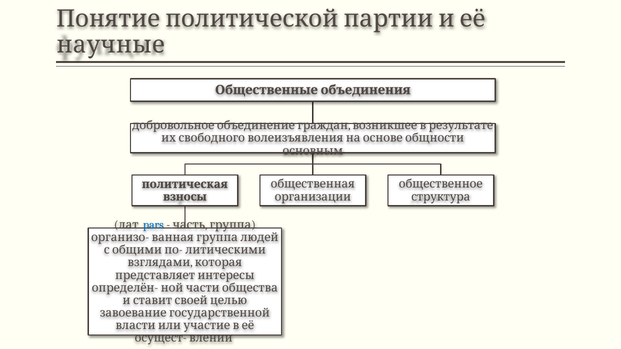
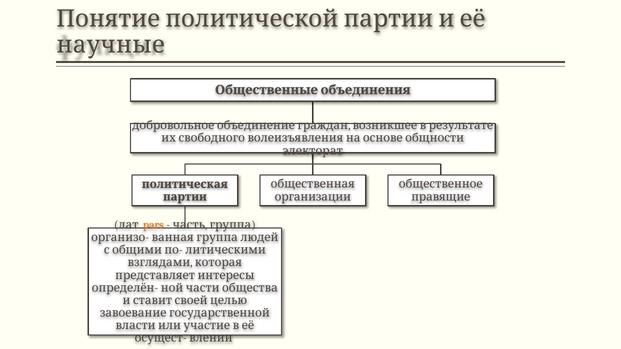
основным: основным -> электорат
взносы: взносы -> партии
структура: структура -> правящие
pars colour: blue -> orange
